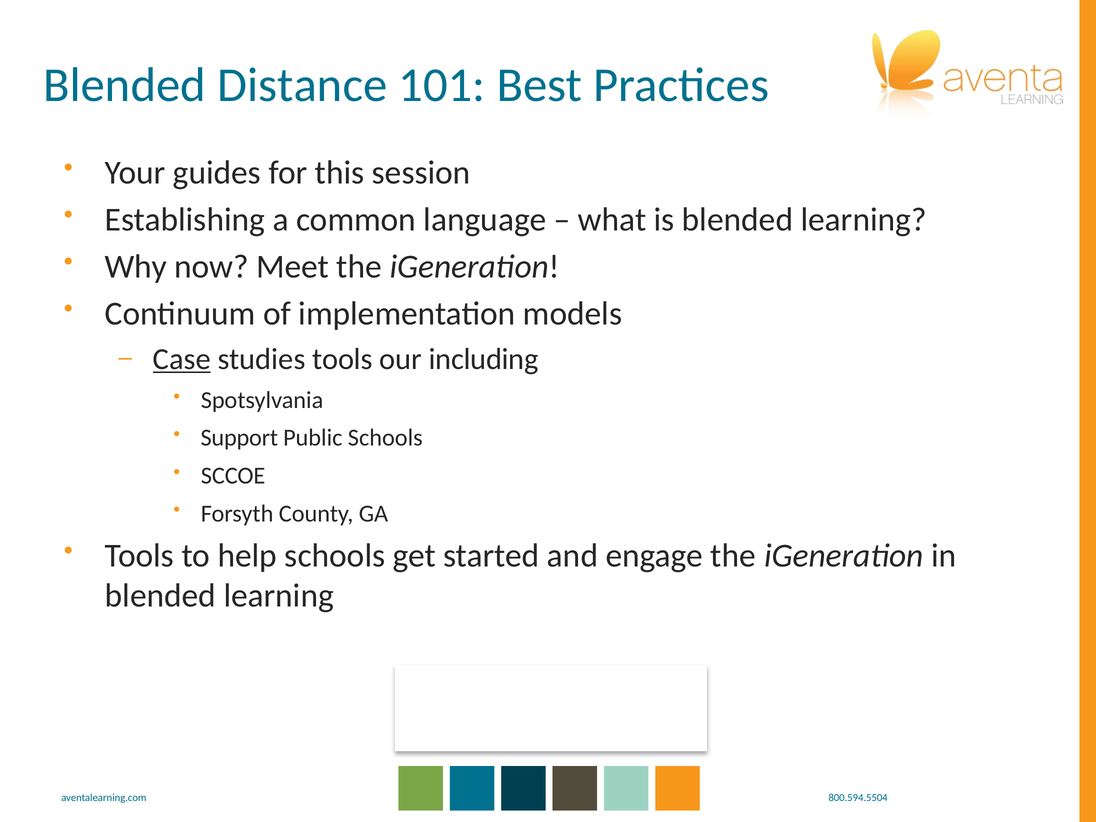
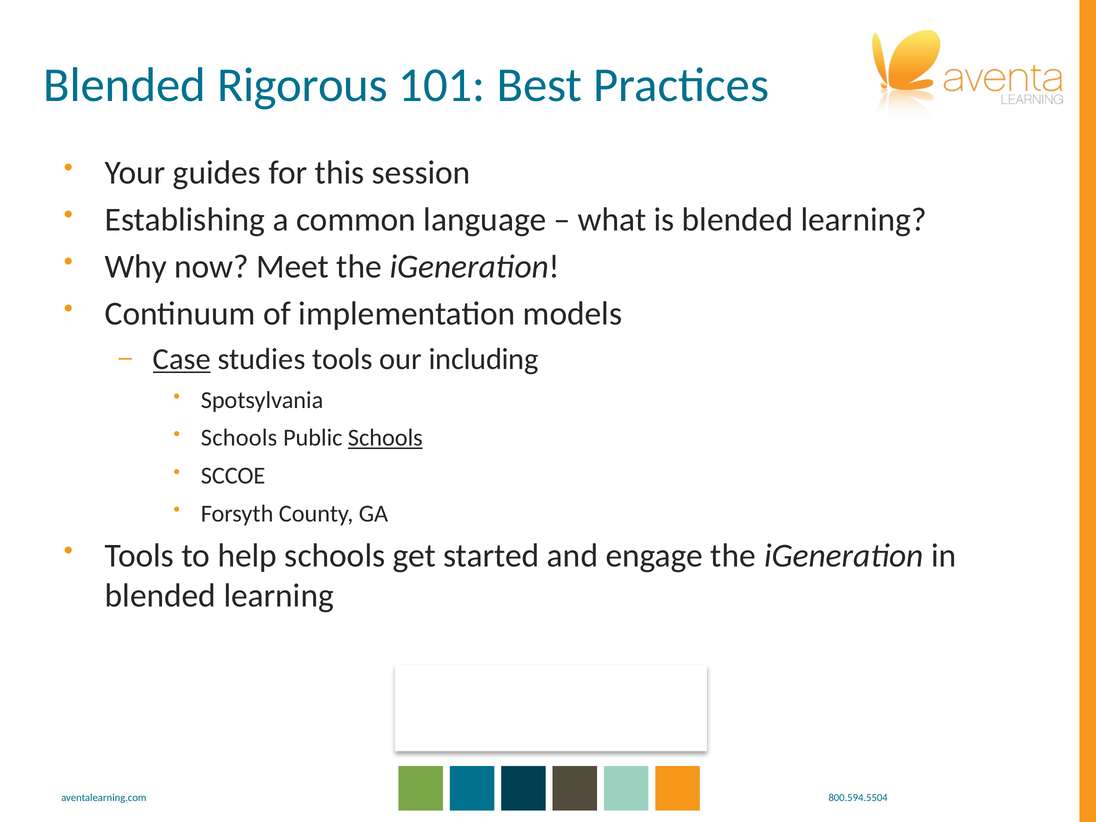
Distance: Distance -> Rigorous
Support at (239, 438): Support -> Schools
Schools at (385, 438) underline: none -> present
